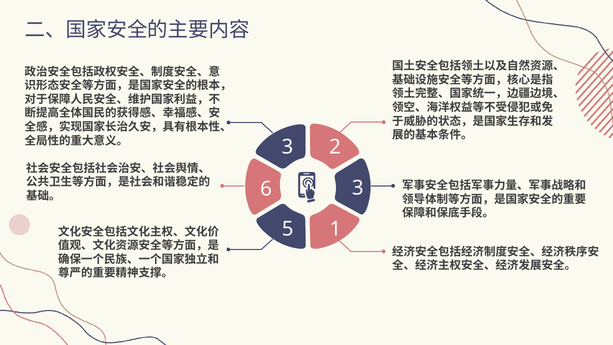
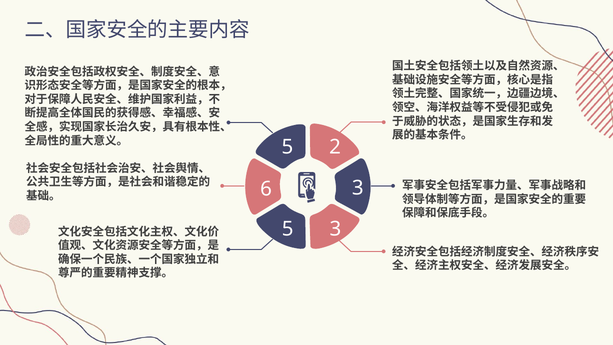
3 at (287, 147): 3 -> 5
5 1: 1 -> 3
